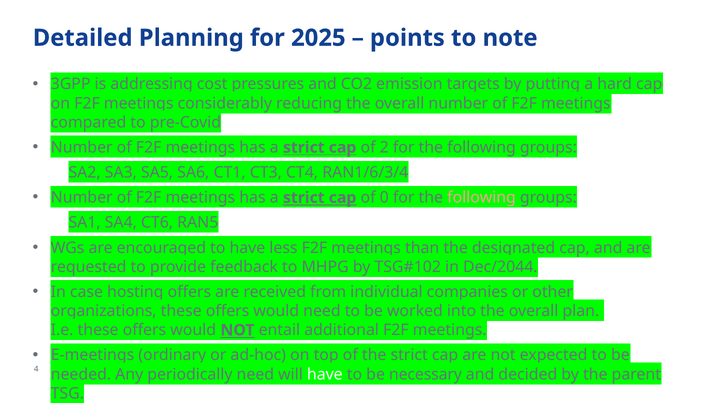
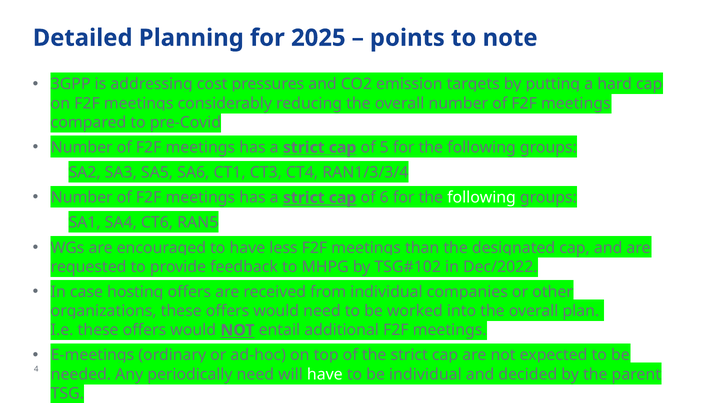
2: 2 -> 5
RAN1/6/3/4: RAN1/6/3/4 -> RAN1/3/3/4
0: 0 -> 6
following at (482, 198) colour: pink -> white
Dec/2044: Dec/2044 -> Dec/2022
be necessary: necessary -> individual
